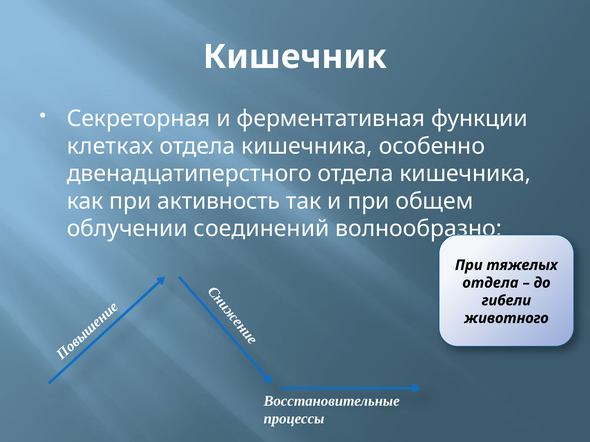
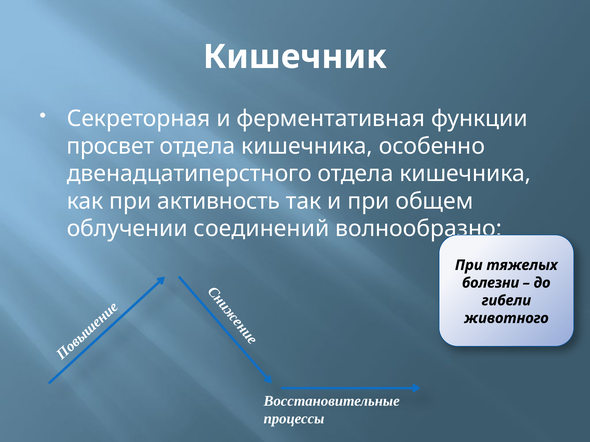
клетках: клетках -> просвет
отдела at (490, 283): отдела -> болезни
